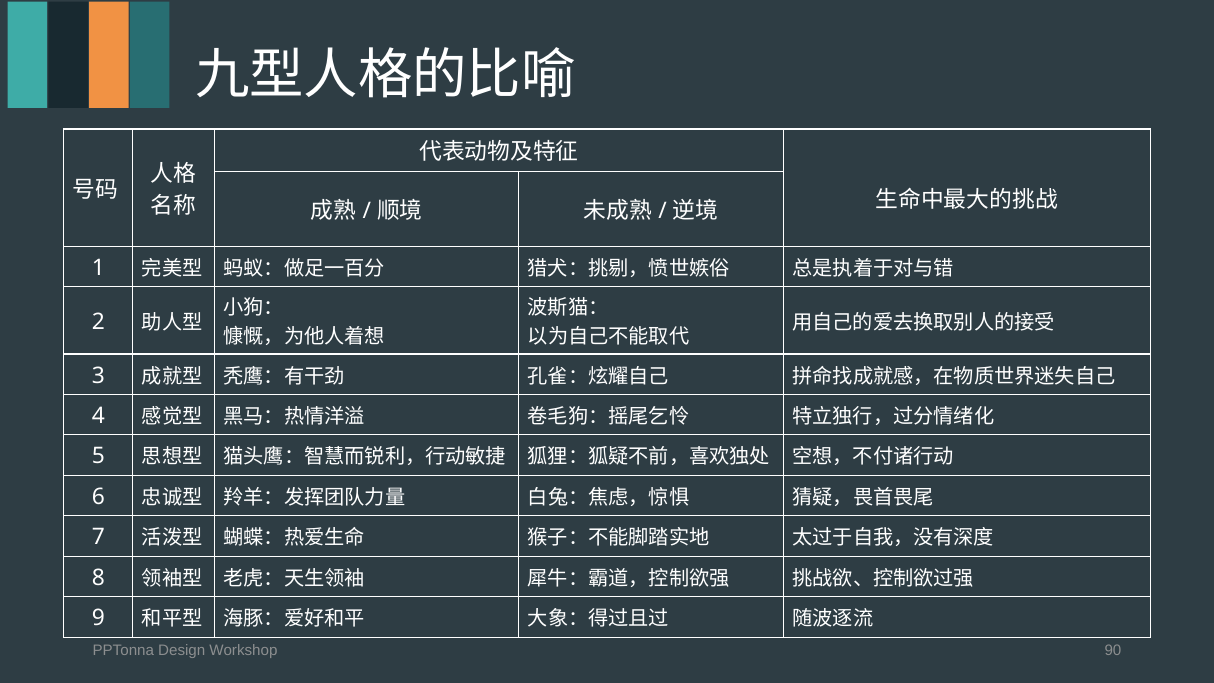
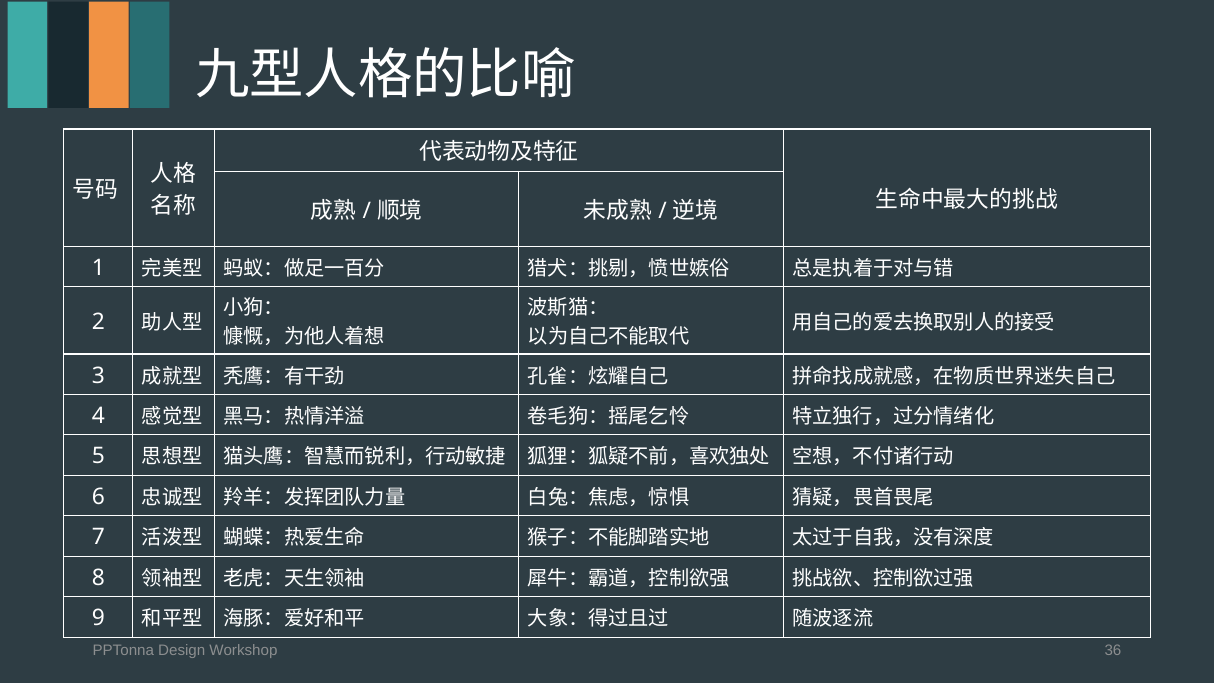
90: 90 -> 36
